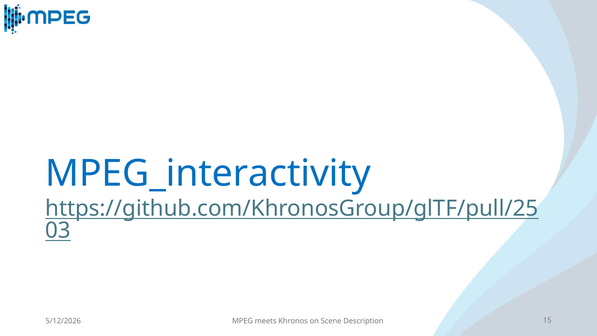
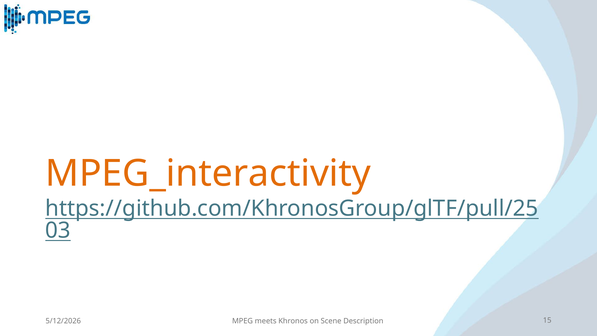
MPEG_interactivity colour: blue -> orange
